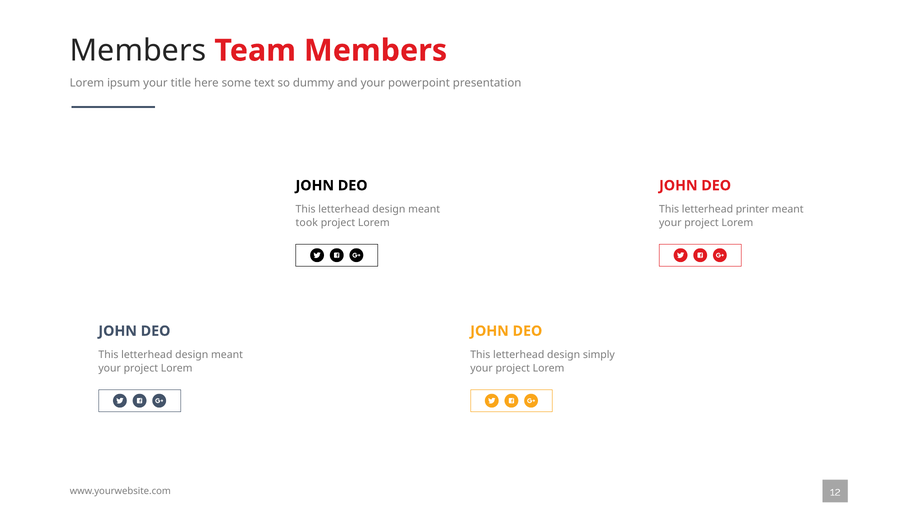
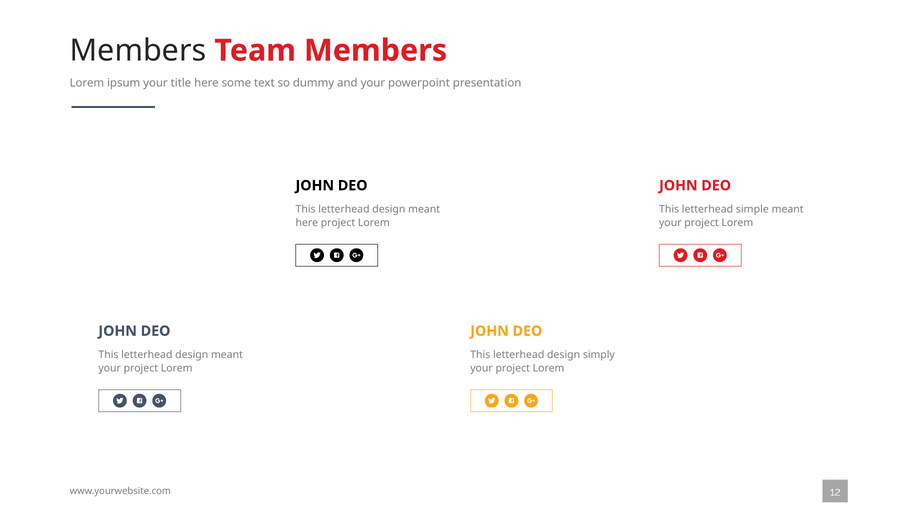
printer: printer -> simple
took at (307, 223): took -> here
